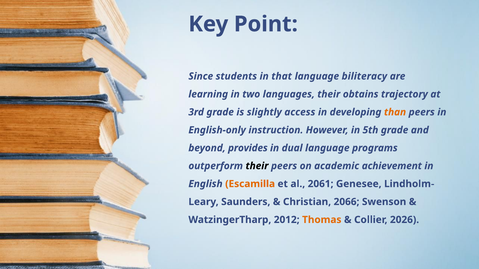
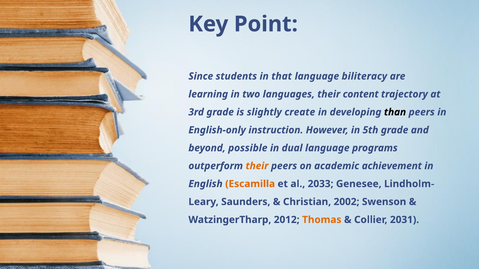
obtains: obtains -> content
access: access -> create
than colour: orange -> black
provides: provides -> possible
their at (257, 166) colour: black -> orange
2061: 2061 -> 2033
2066: 2066 -> 2002
2026: 2026 -> 2031
